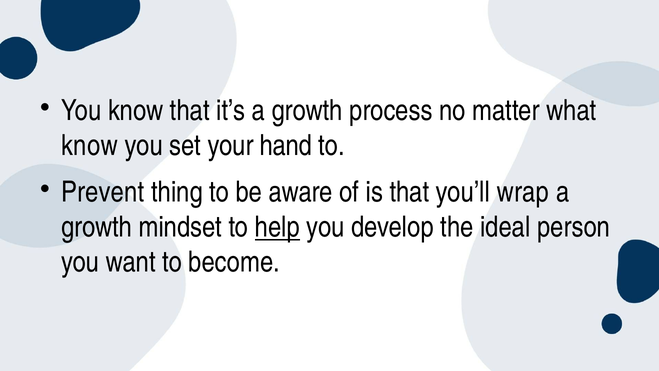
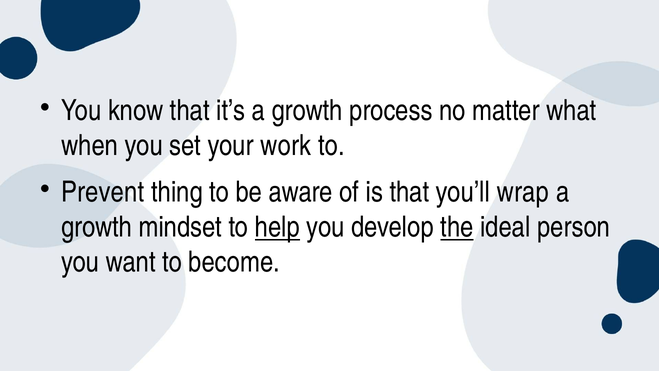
know at (90, 146): know -> when
hand: hand -> work
the underline: none -> present
